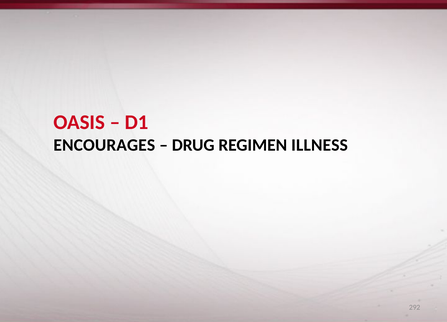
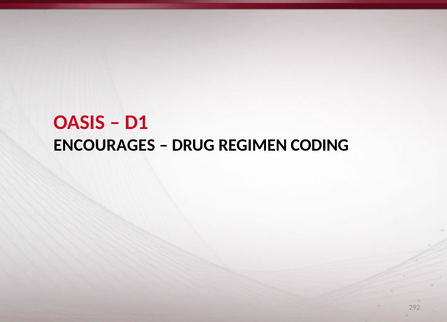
ILLNESS: ILLNESS -> CODING
